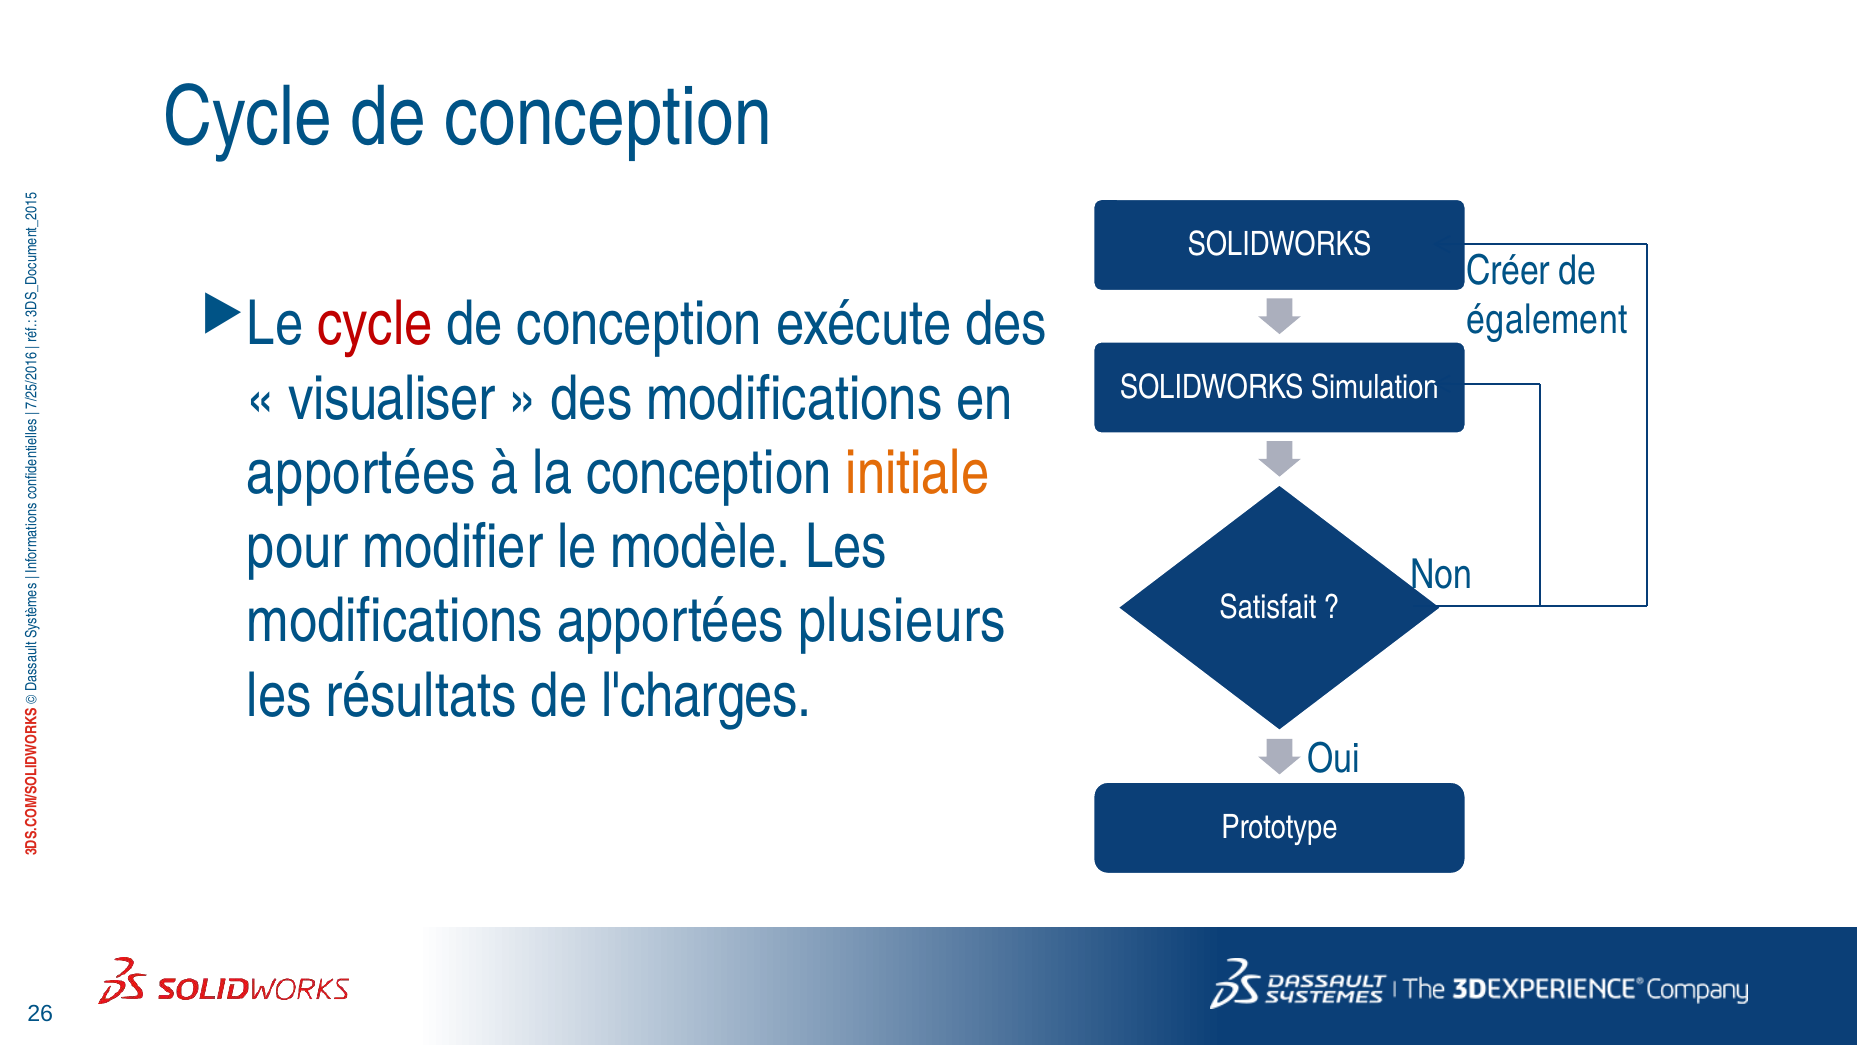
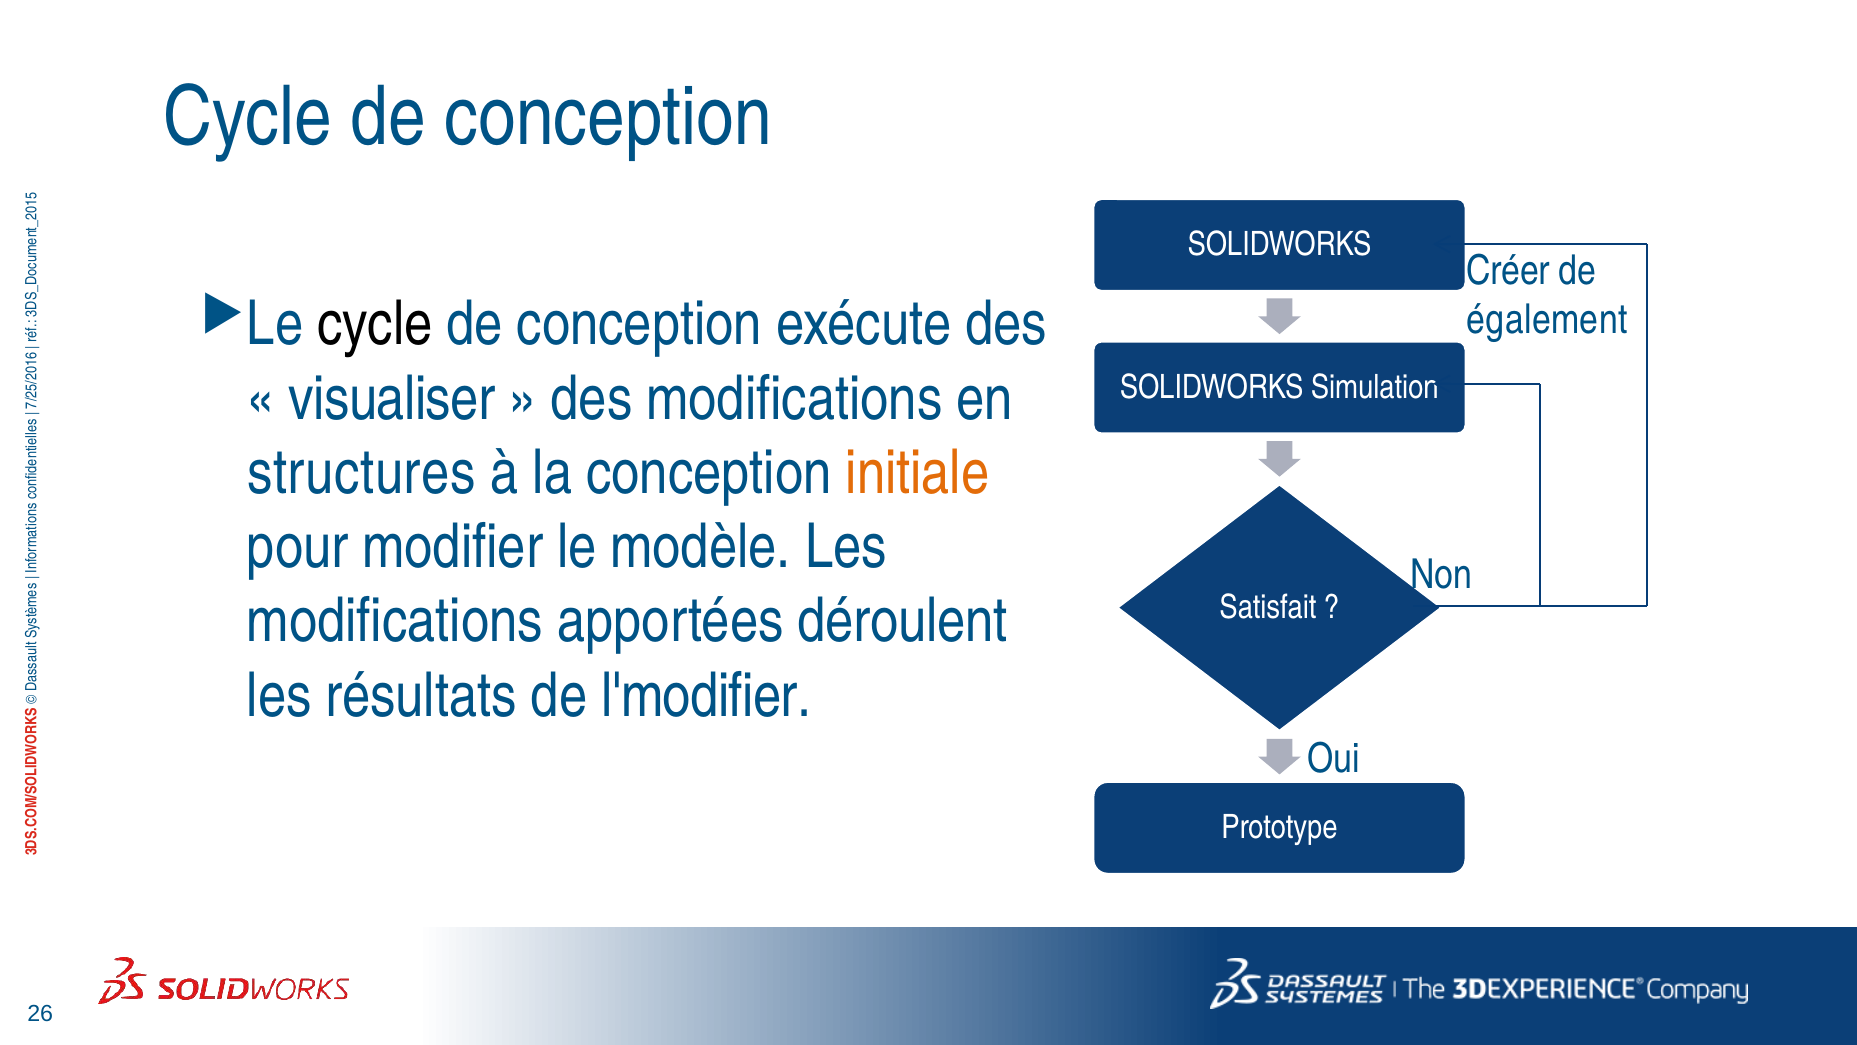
cycle at (375, 324) colour: red -> black
apportées at (362, 473): apportées -> structures
plusieurs: plusieurs -> déroulent
l'charges: l'charges -> l'modifier
